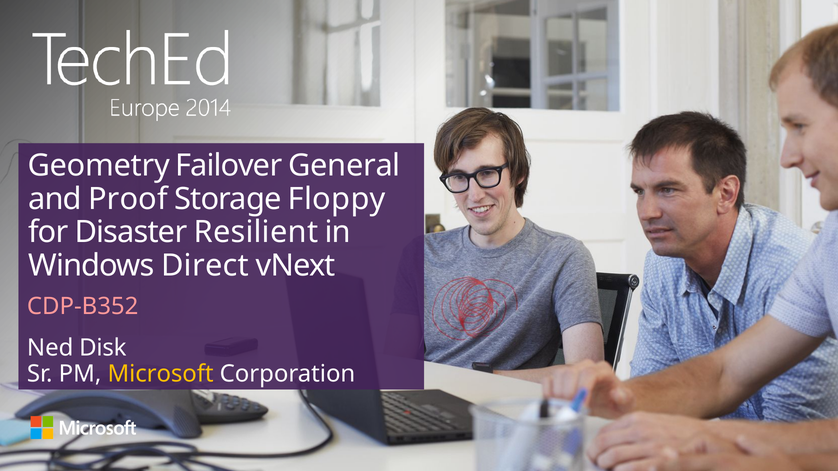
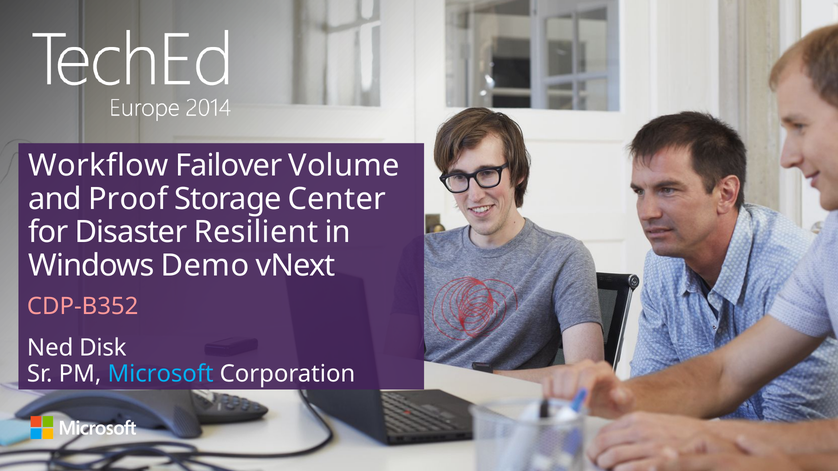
Geometry: Geometry -> Workflow
General: General -> Volume
Floppy: Floppy -> Center
Direct: Direct -> Demo
Microsoft colour: yellow -> light blue
